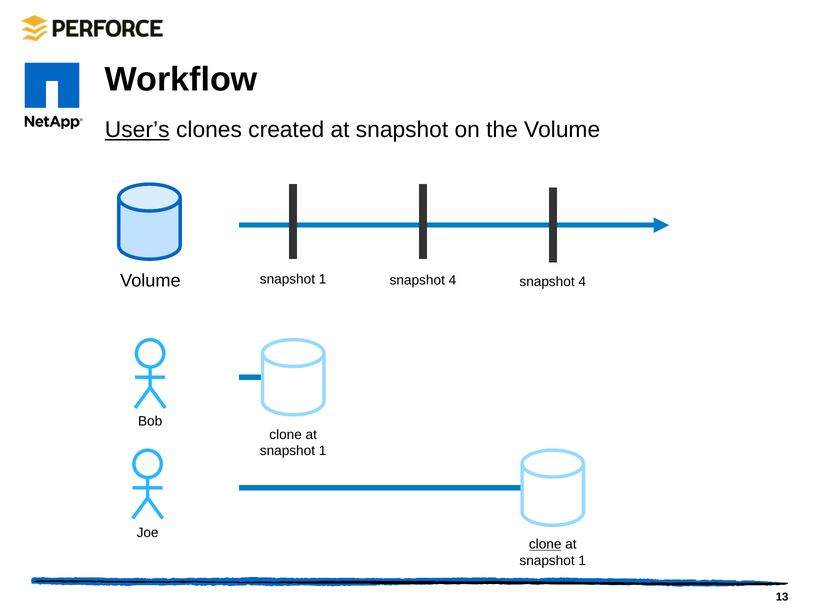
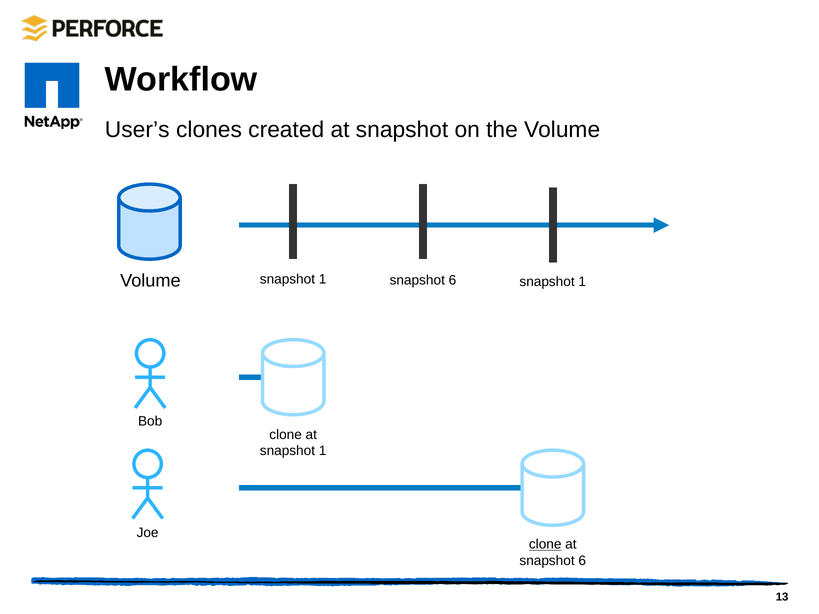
User’s underline: present -> none
1 snapshot 4: 4 -> 6
4 at (582, 282): 4 -> 1
1 at (582, 561): 1 -> 6
